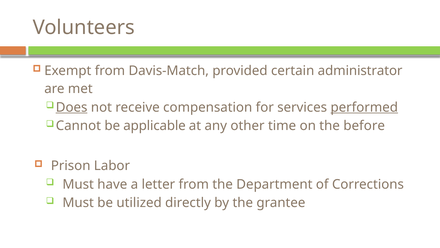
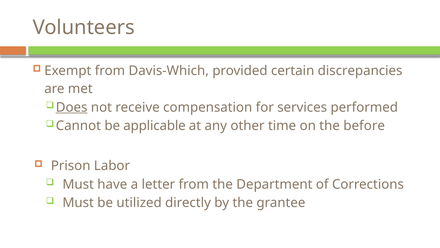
Davis-Match: Davis-Match -> Davis-Which
administrator: administrator -> discrepancies
performed underline: present -> none
